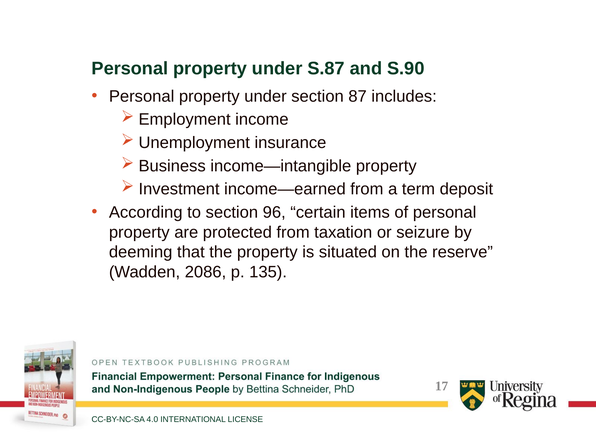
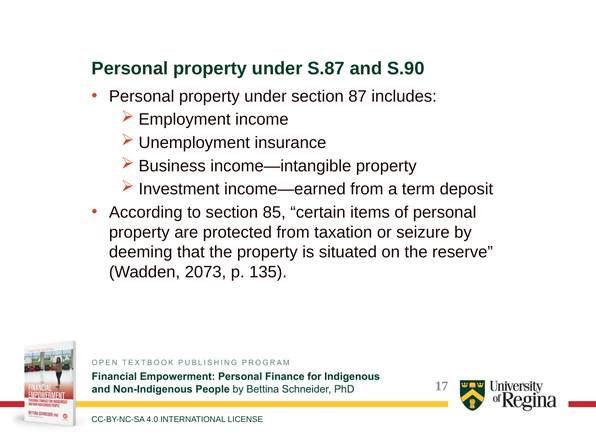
96: 96 -> 85
2086: 2086 -> 2073
